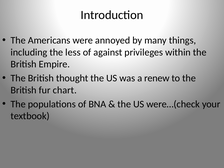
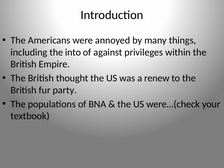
less: less -> into
chart: chart -> party
